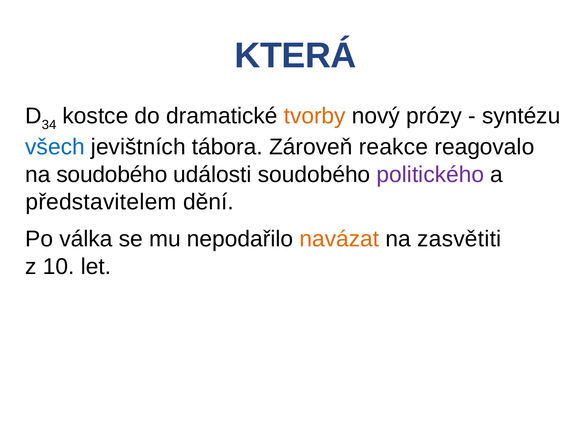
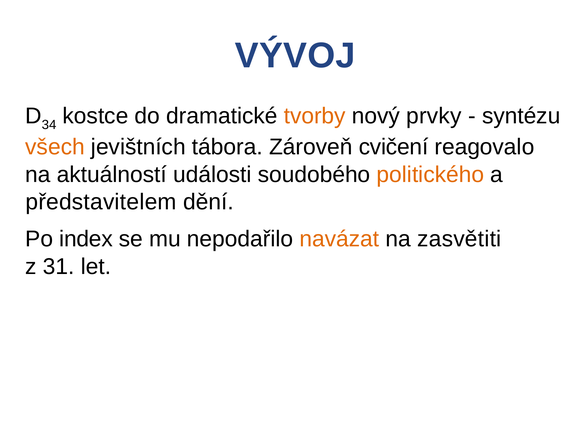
KTERÁ: KTERÁ -> VÝVOJ
prózy: prózy -> prvky
všech colour: blue -> orange
reakce: reakce -> cvičení
na soudobého: soudobého -> aktuálností
politického colour: purple -> orange
válka: válka -> index
10: 10 -> 31
